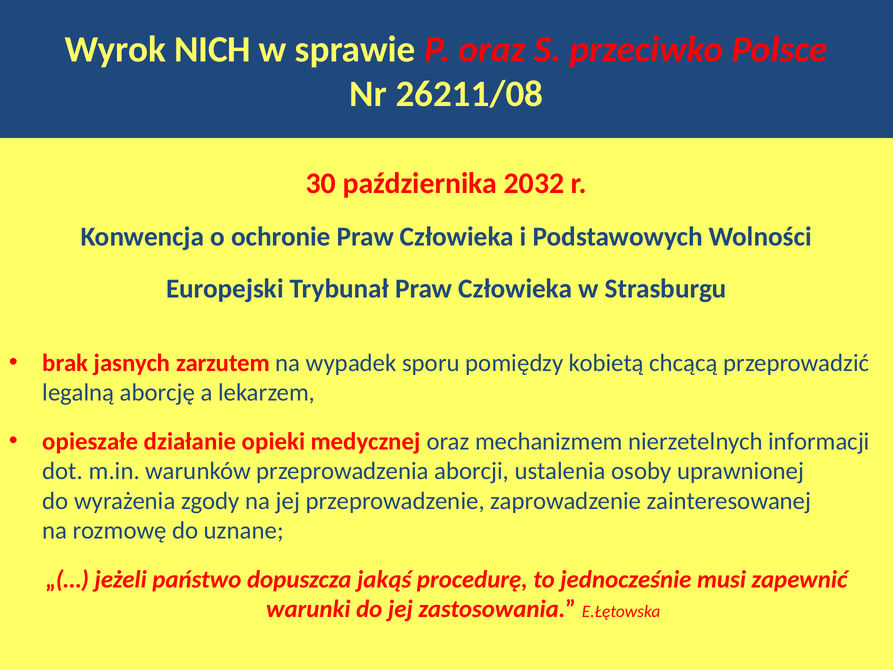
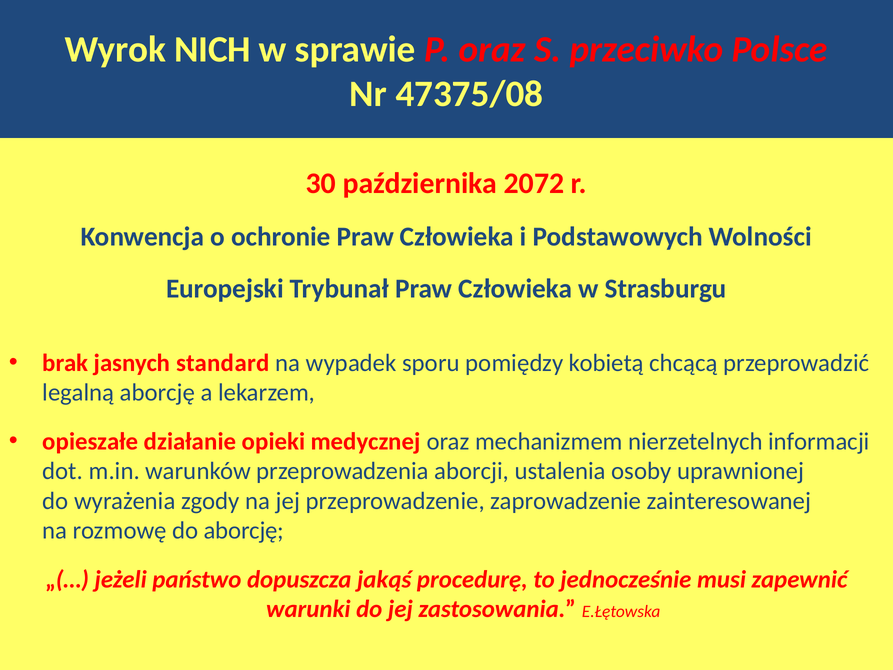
26211/08: 26211/08 -> 47375/08
2032: 2032 -> 2072
zarzutem: zarzutem -> standard
do uznane: uznane -> aborcję
